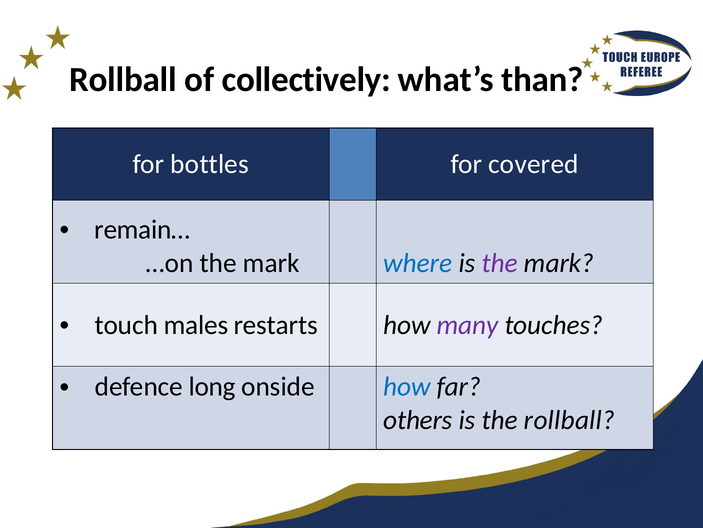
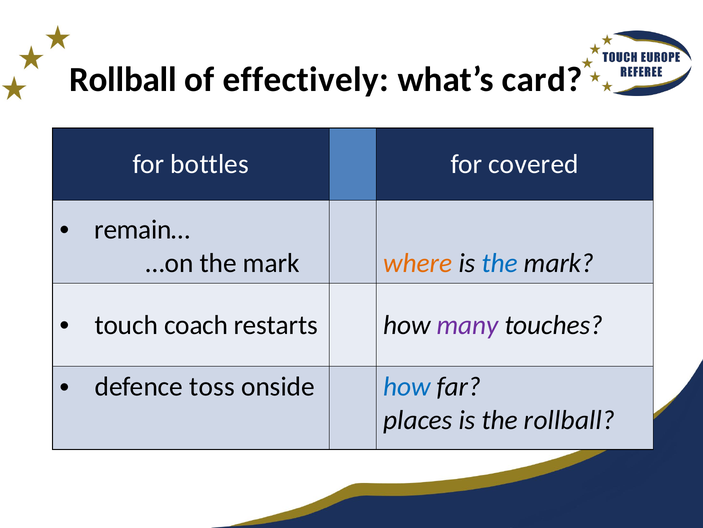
collectively: collectively -> effectively
than: than -> card
where colour: blue -> orange
the at (500, 263) colour: purple -> blue
males: males -> coach
long: long -> toss
others: others -> places
